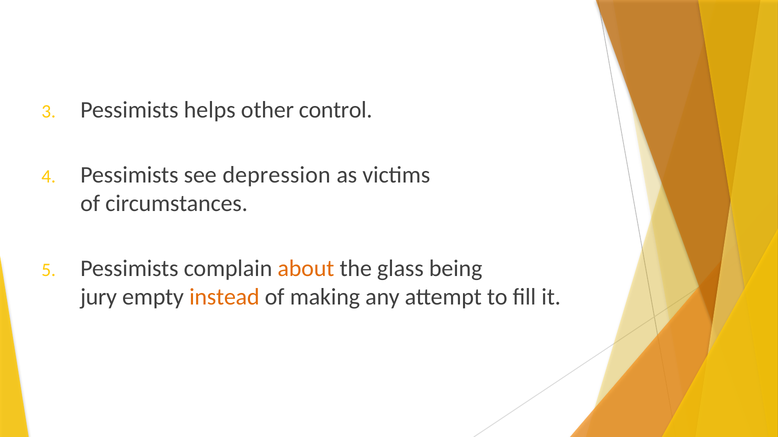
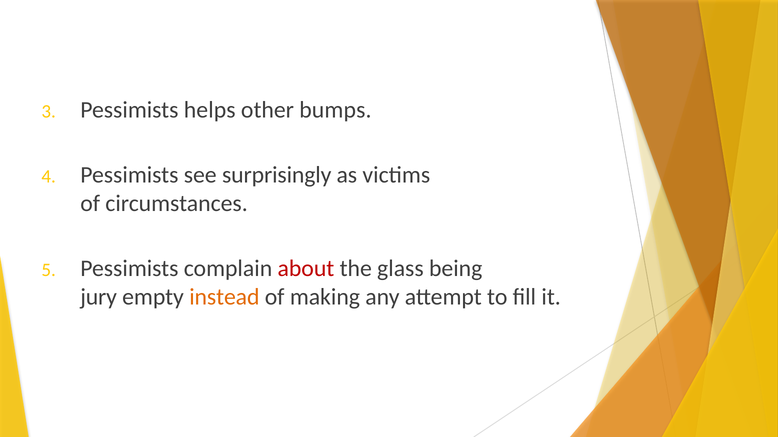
control: control -> bumps
depression: depression -> surprisingly
about colour: orange -> red
